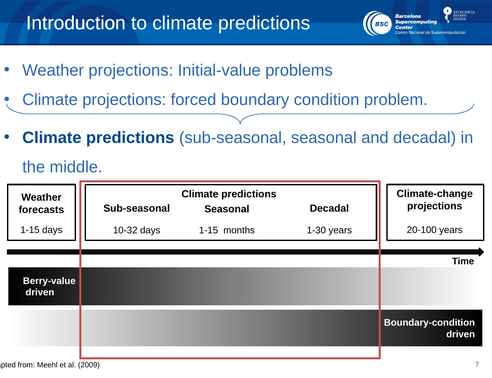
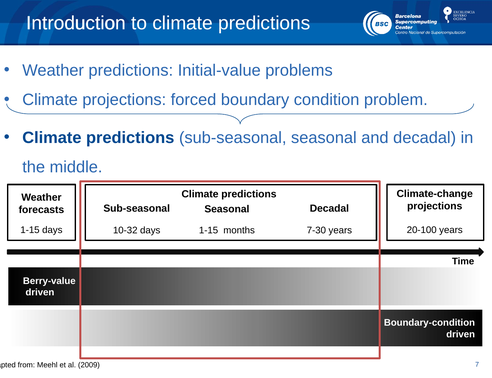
Weather projections: projections -> predictions
1-30: 1-30 -> 7-30
